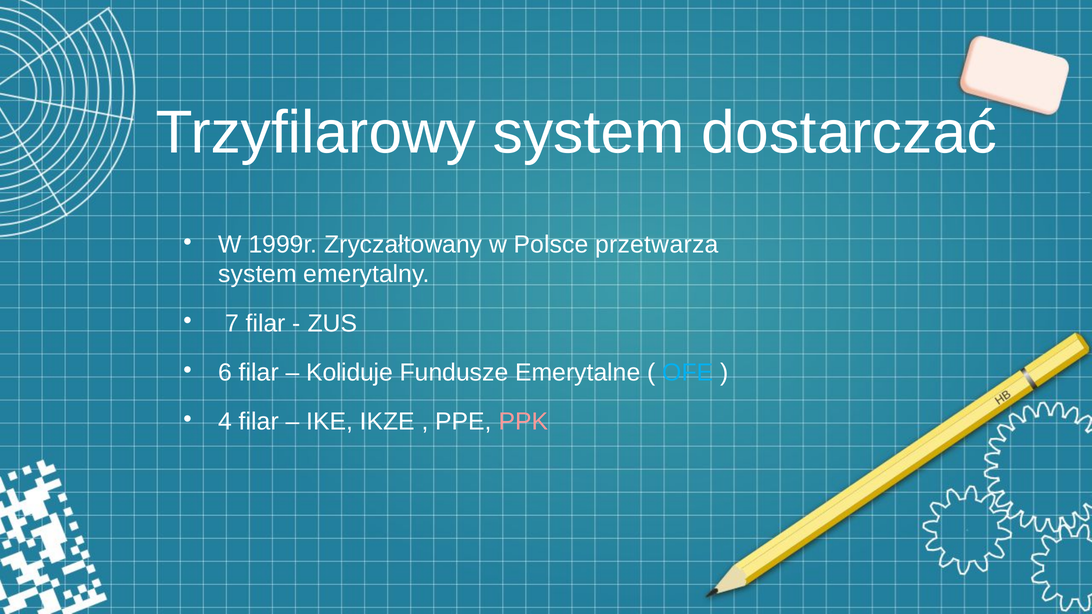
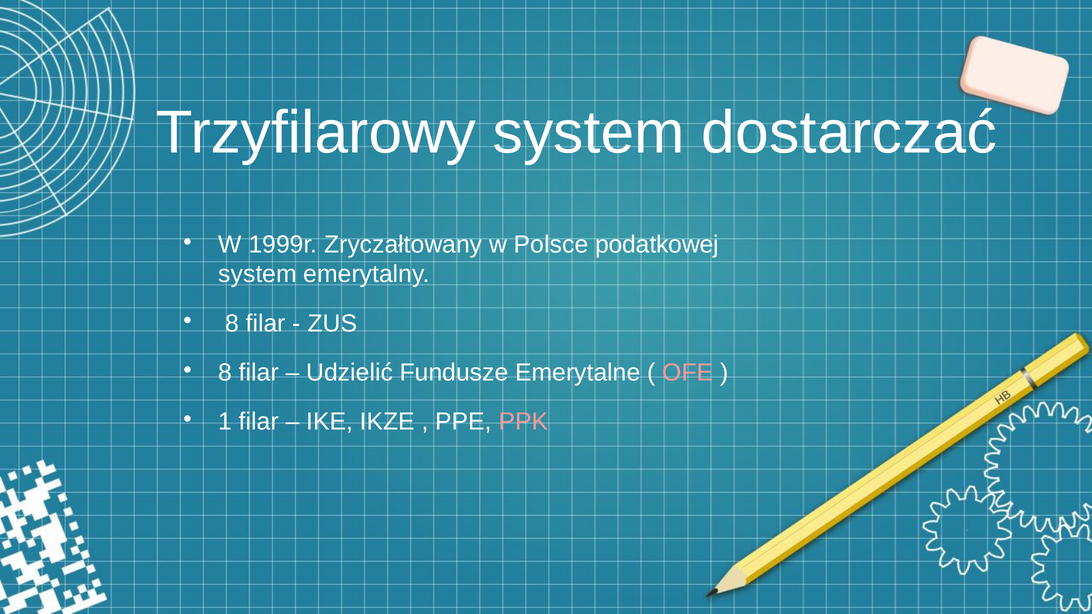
przetwarza: przetwarza -> podatkowej
7 at (232, 324): 7 -> 8
6 at (225, 373): 6 -> 8
Koliduje: Koliduje -> Udzielić
OFE colour: light blue -> pink
4: 4 -> 1
